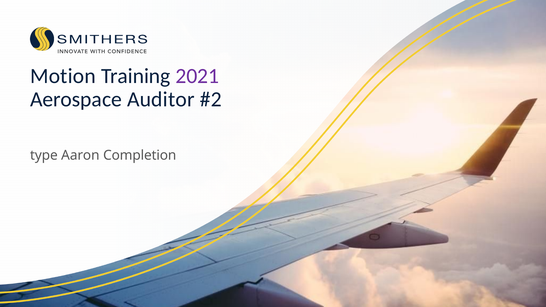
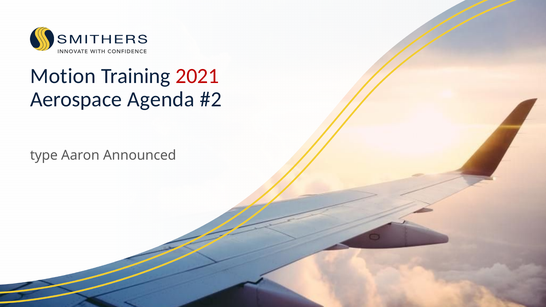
2021 colour: purple -> red
Auditor: Auditor -> Agenda
Completion: Completion -> Announced
